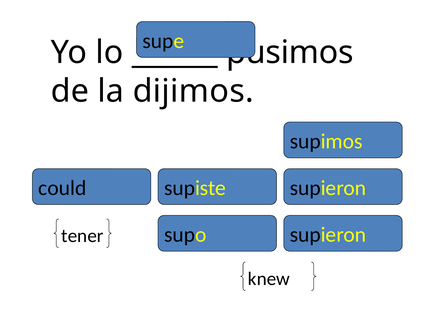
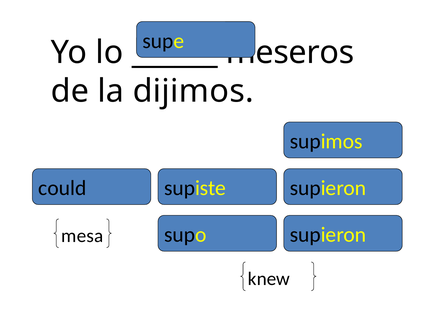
pusimos: pusimos -> meseros
tener: tener -> mesa
